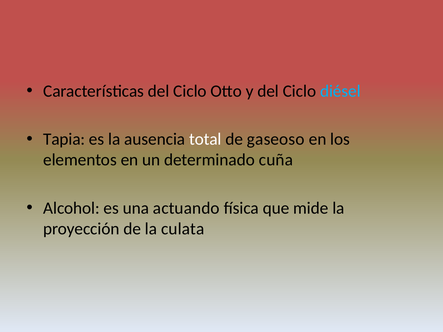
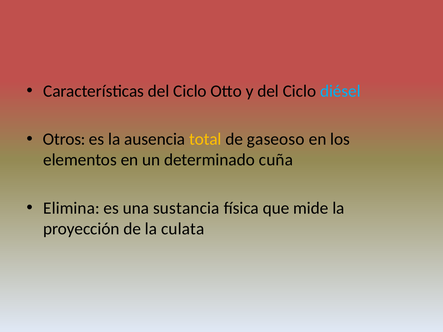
Tapia: Tapia -> Otros
total colour: white -> yellow
Alcohol: Alcohol -> Elimina
actuando: actuando -> sustancia
